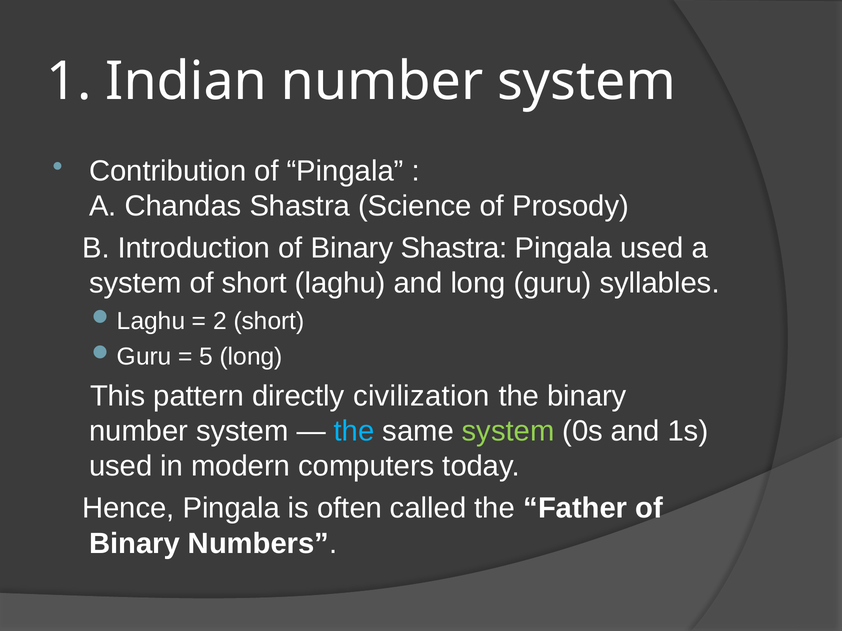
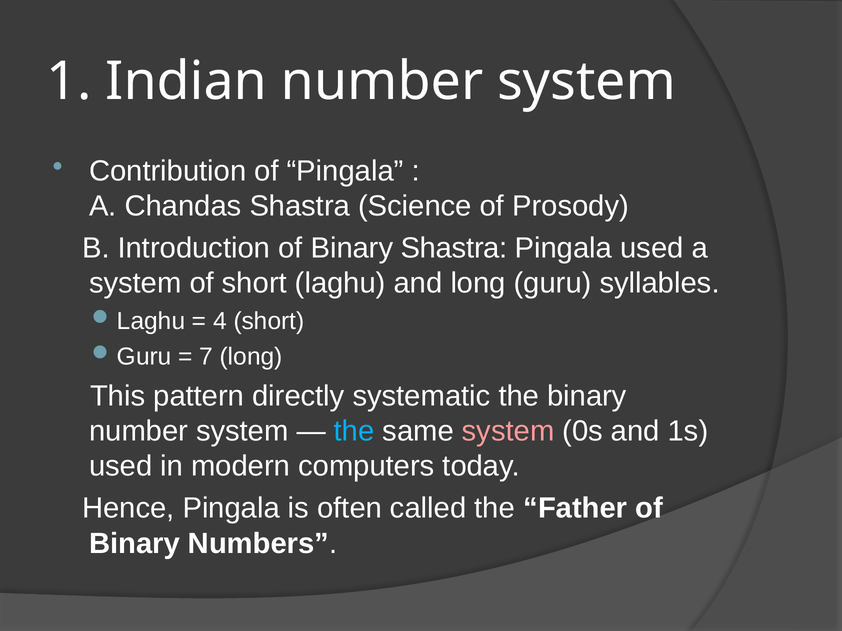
2: 2 -> 4
5: 5 -> 7
civilization: civilization -> systematic
system at (508, 432) colour: light green -> pink
